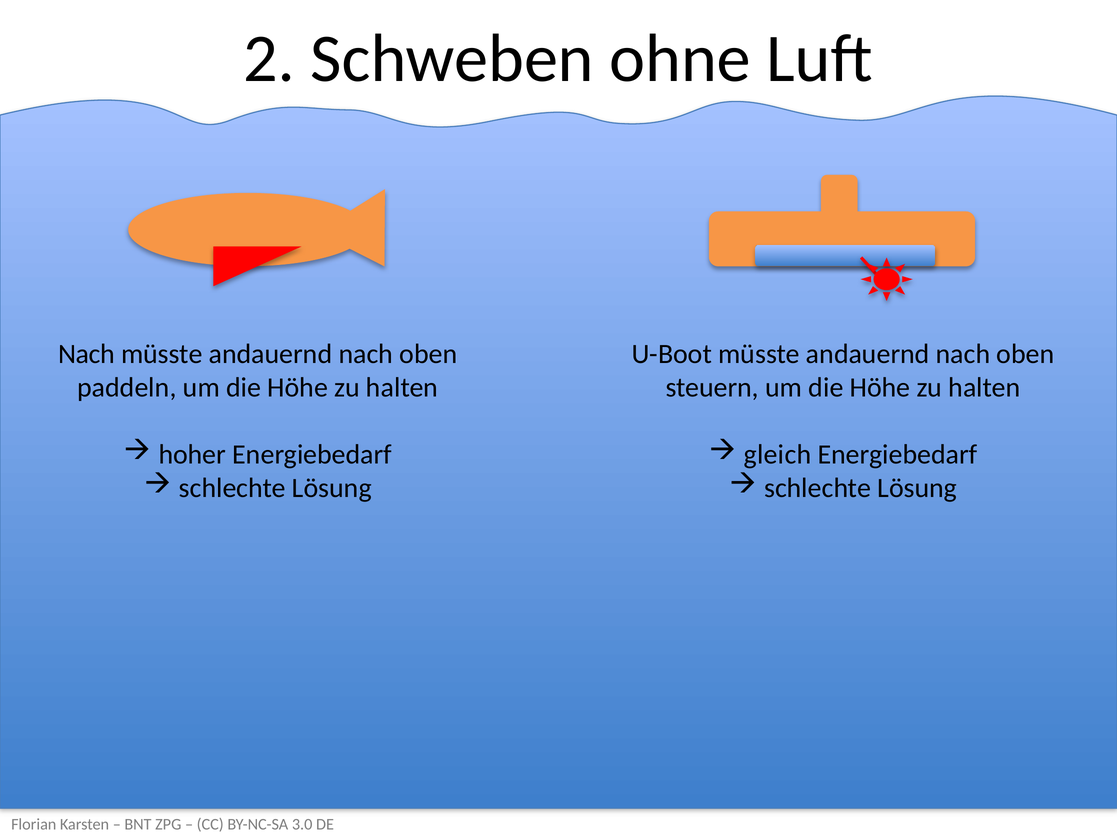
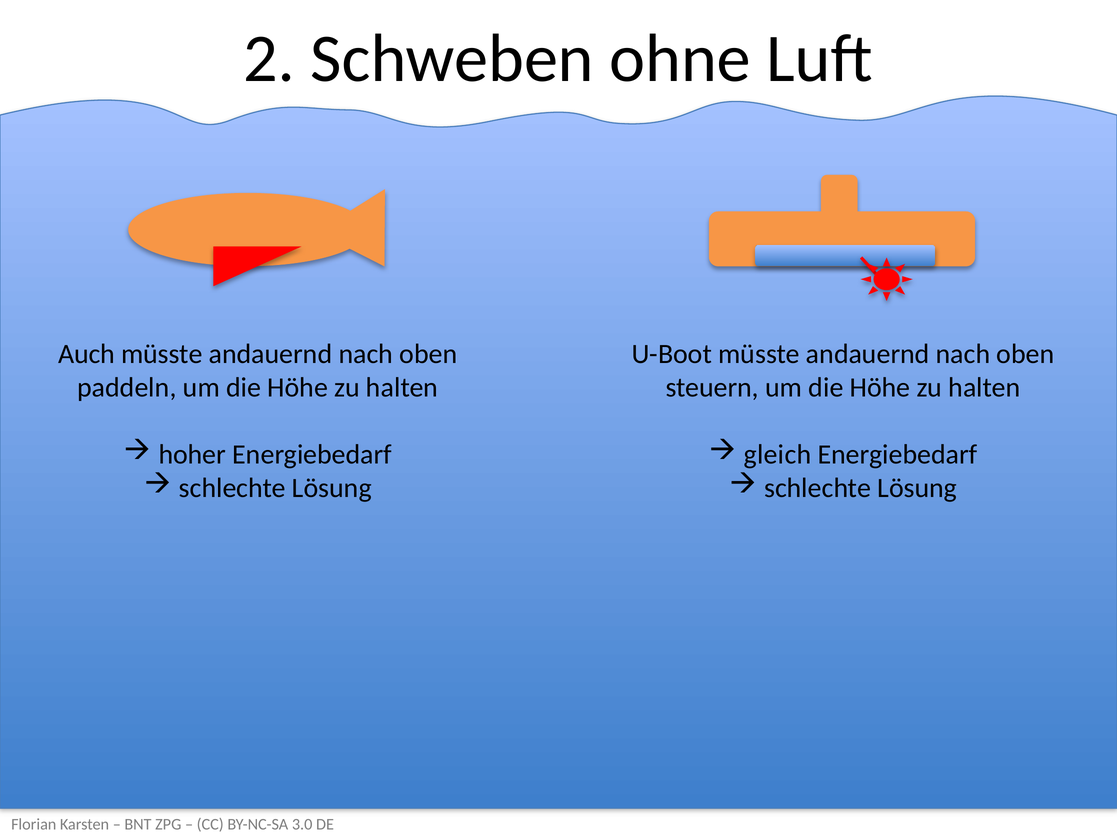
Nach at (87, 354): Nach -> Auch
